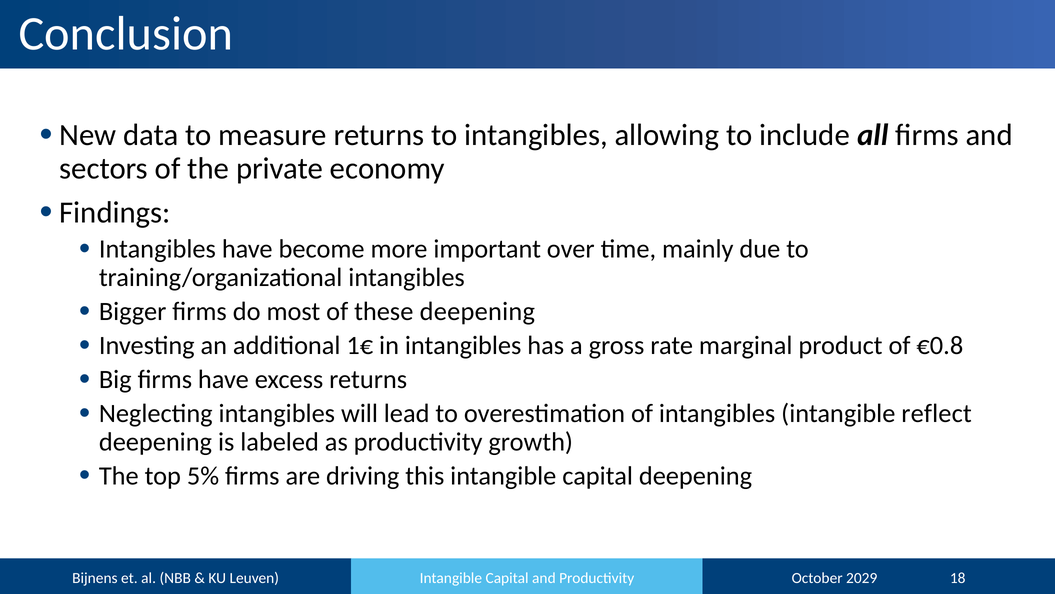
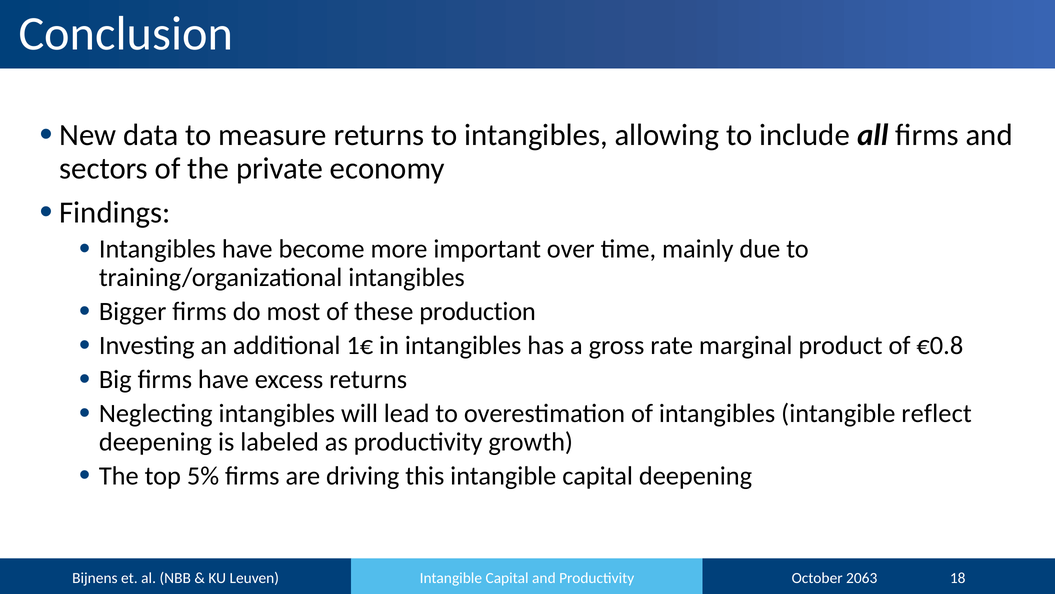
these deepening: deepening -> production
2029: 2029 -> 2063
